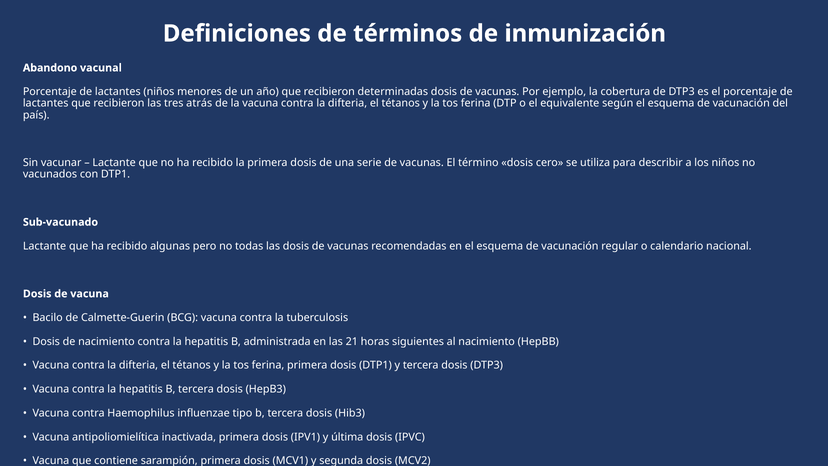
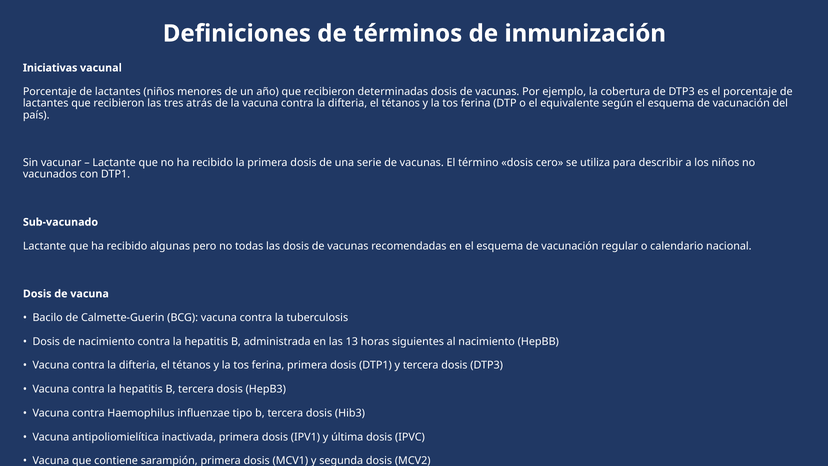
Abandono: Abandono -> Iniciativas
21: 21 -> 13
